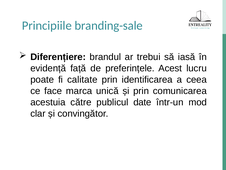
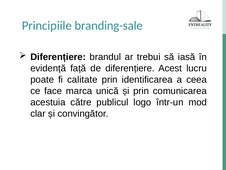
de preferințele: preferințele -> diferențiere
date: date -> logo
